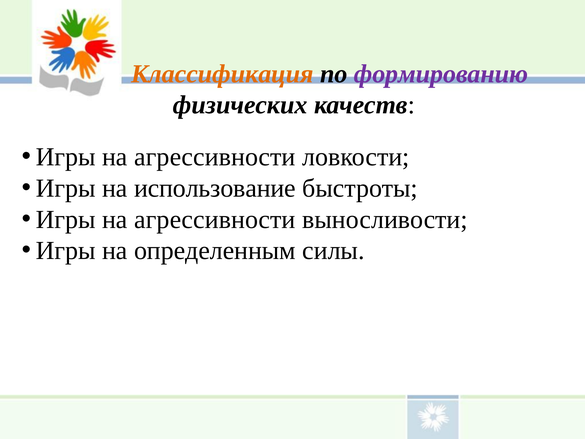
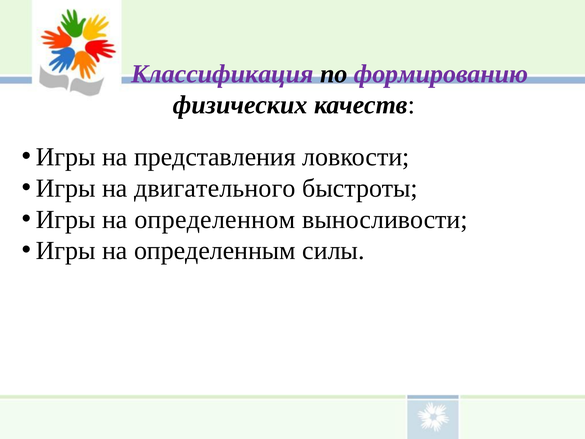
Классификация colour: orange -> purple
агрессивности at (215, 157): агрессивности -> представления
использование: использование -> двигательного
агрессивности at (215, 219): агрессивности -> определенном
